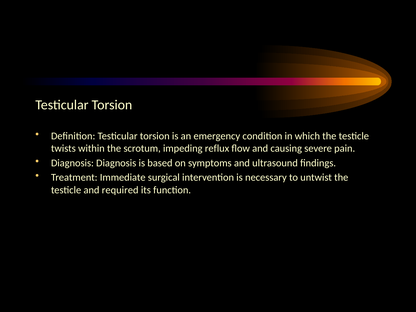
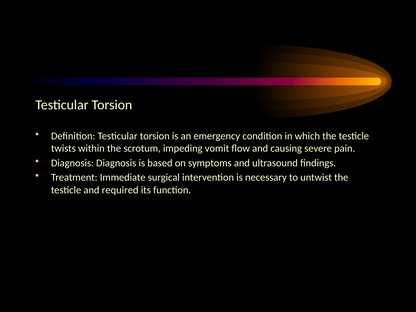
reflux: reflux -> vomit
